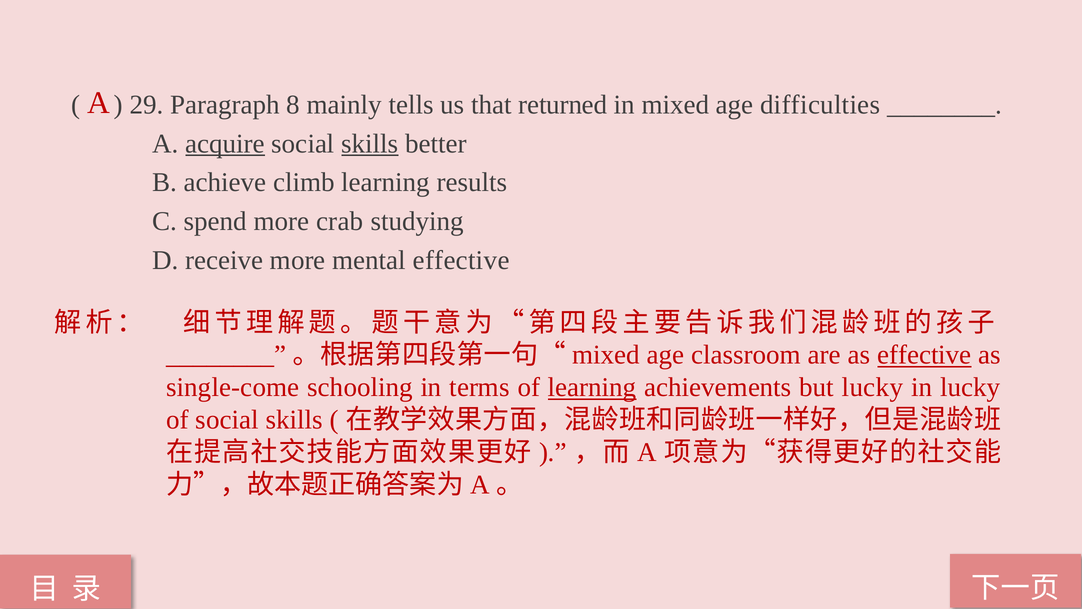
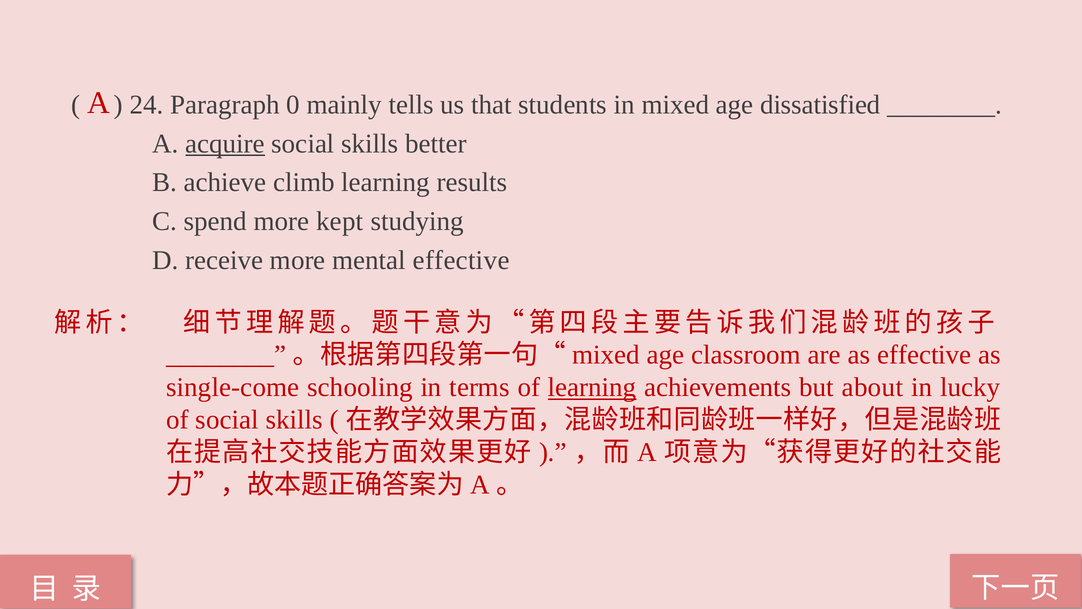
29: 29 -> 24
8: 8 -> 0
returned: returned -> students
difficulties: difficulties -> dissatisfied
skills at (370, 143) underline: present -> none
crab: crab -> kept
effective at (924, 355) underline: present -> none
but lucky: lucky -> about
